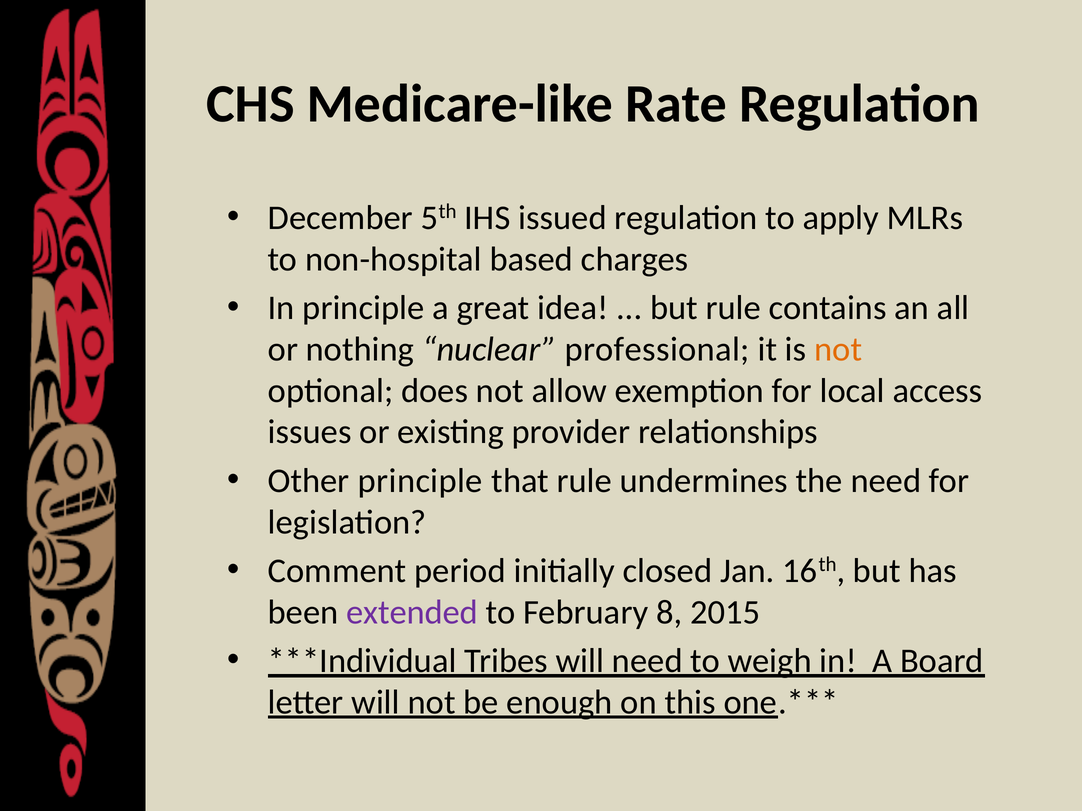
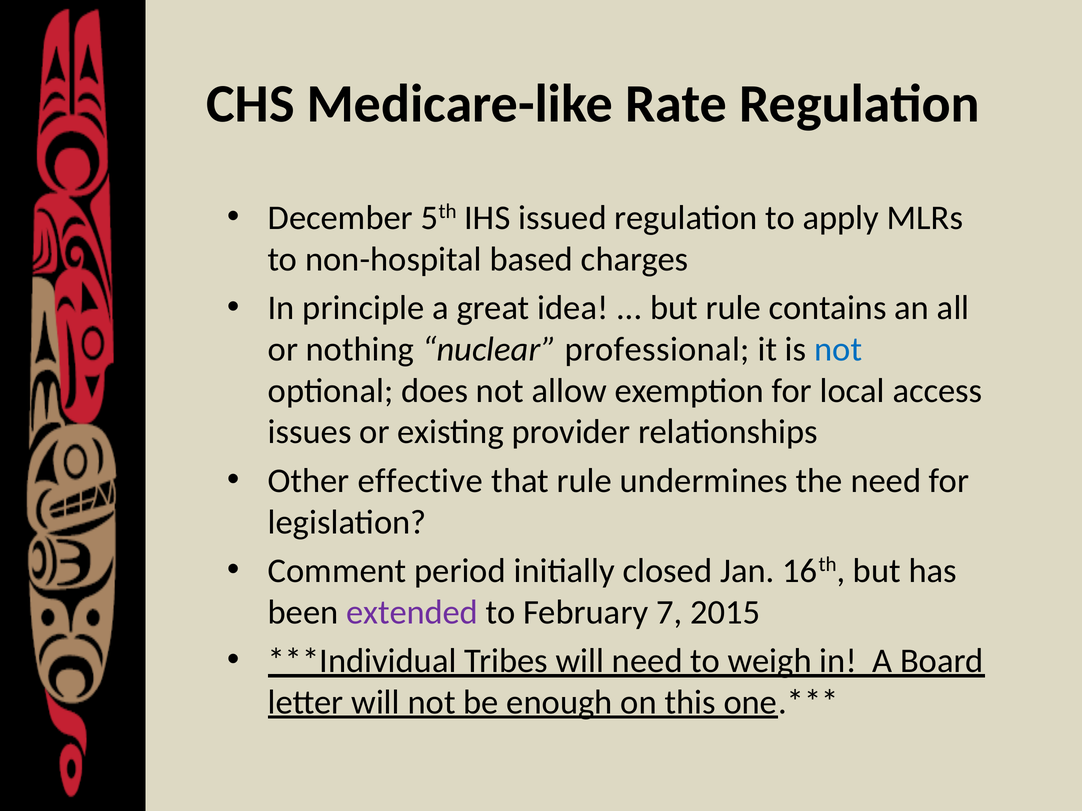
not at (838, 349) colour: orange -> blue
Other principle: principle -> effective
8: 8 -> 7
